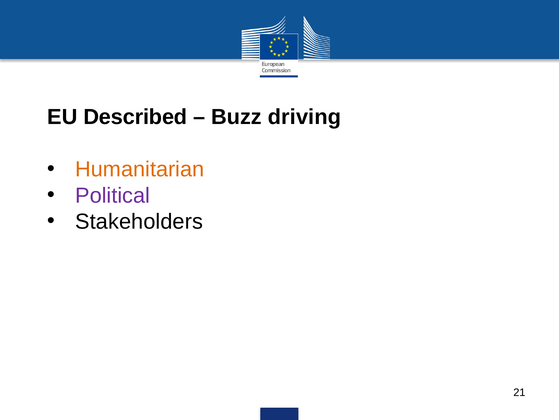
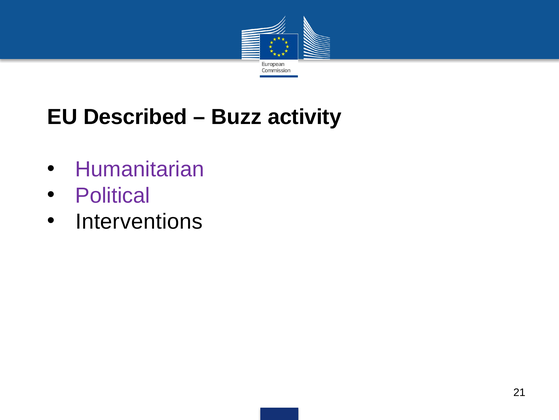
driving: driving -> activity
Humanitarian colour: orange -> purple
Stakeholders: Stakeholders -> Interventions
